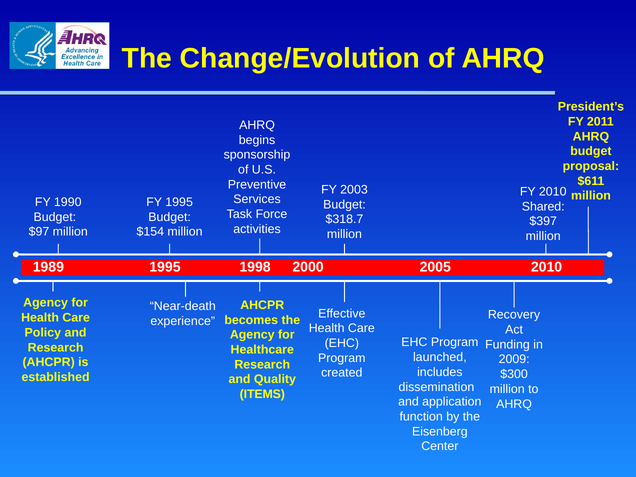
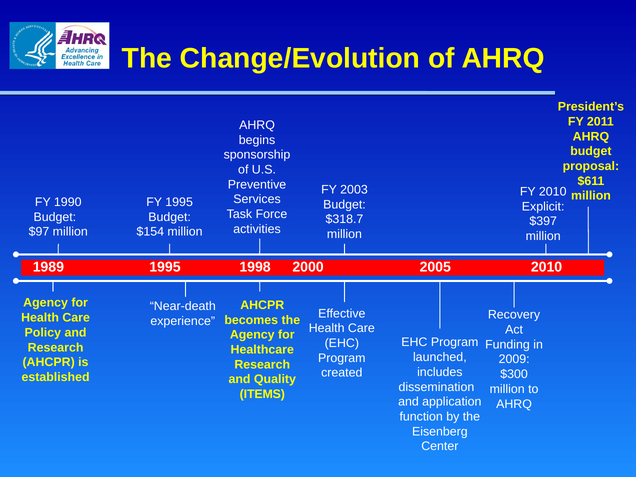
Shared: Shared -> Explicit
